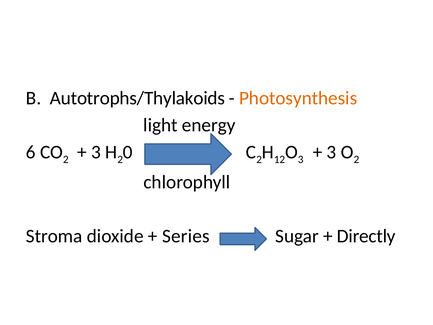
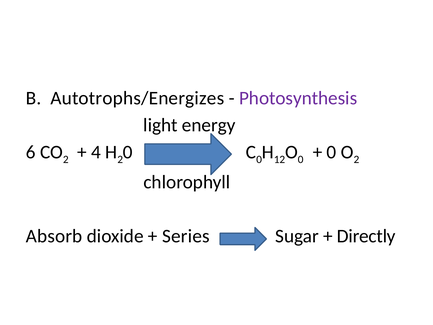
Autotrophs/Thylakoids: Autotrophs/Thylakoids -> Autotrophs/Energizes
Photosynthesis colour: orange -> purple
3 at (96, 152): 3 -> 4
2 at (259, 159): 2 -> 0
3 at (301, 159): 3 -> 0
3 at (332, 152): 3 -> 0
Stroma: Stroma -> Absorb
